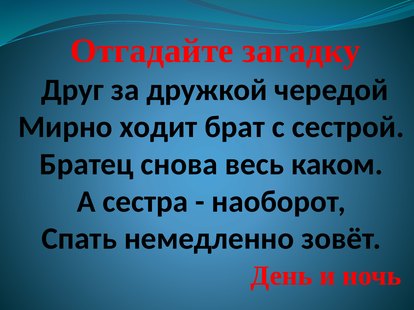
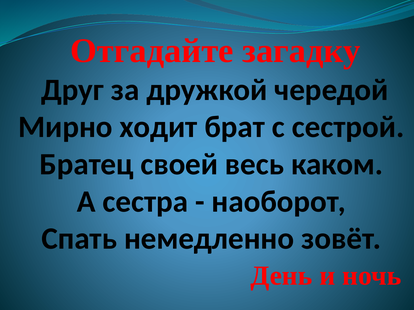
снова: снова -> своей
